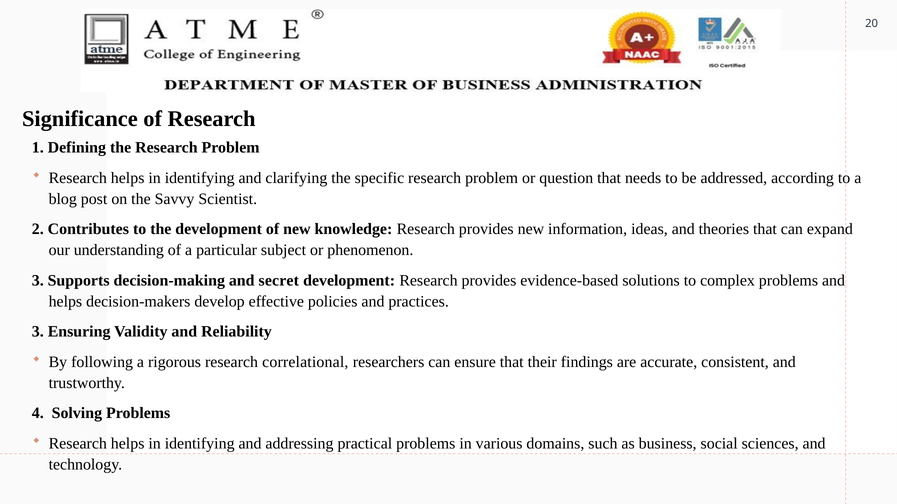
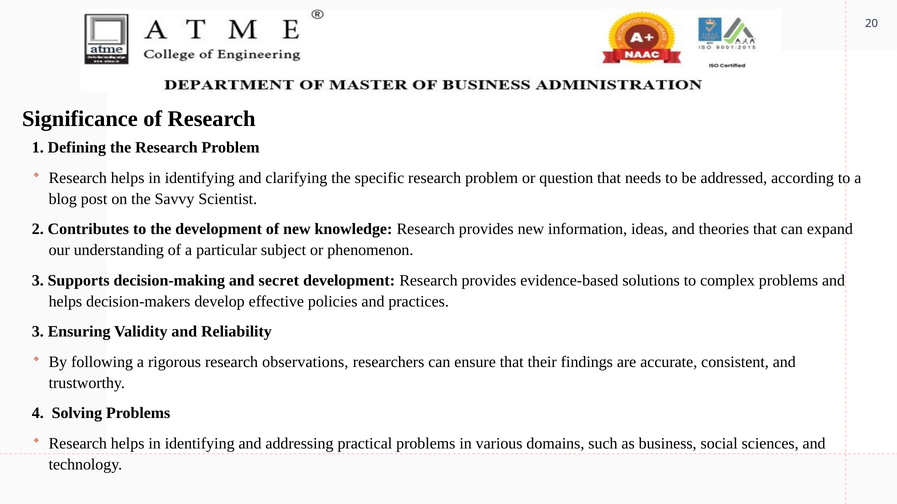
correlational: correlational -> observations
